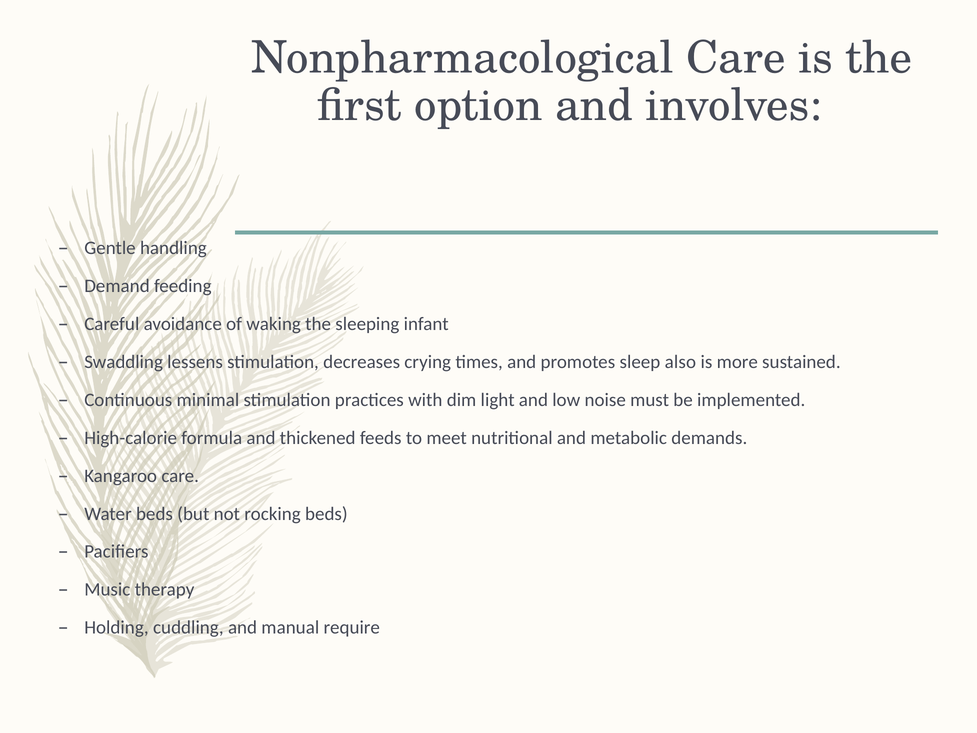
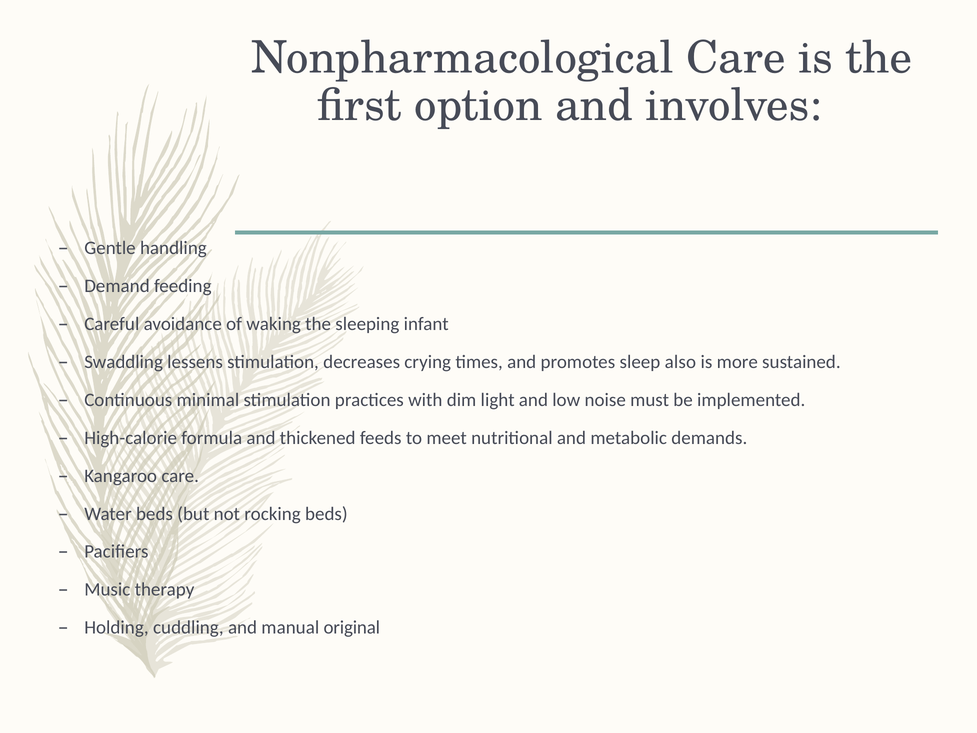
require: require -> original
